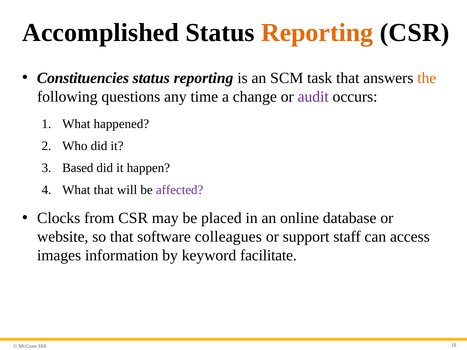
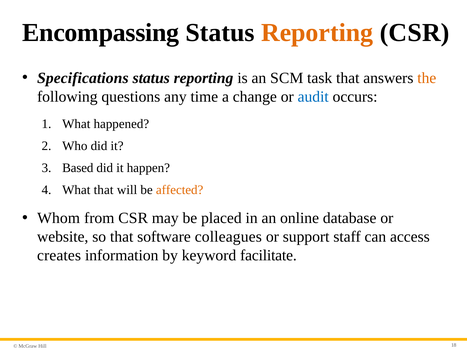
Accomplished: Accomplished -> Encompassing
Constituencies: Constituencies -> Specifications
audit colour: purple -> blue
affected colour: purple -> orange
Clocks: Clocks -> Whom
images: images -> creates
